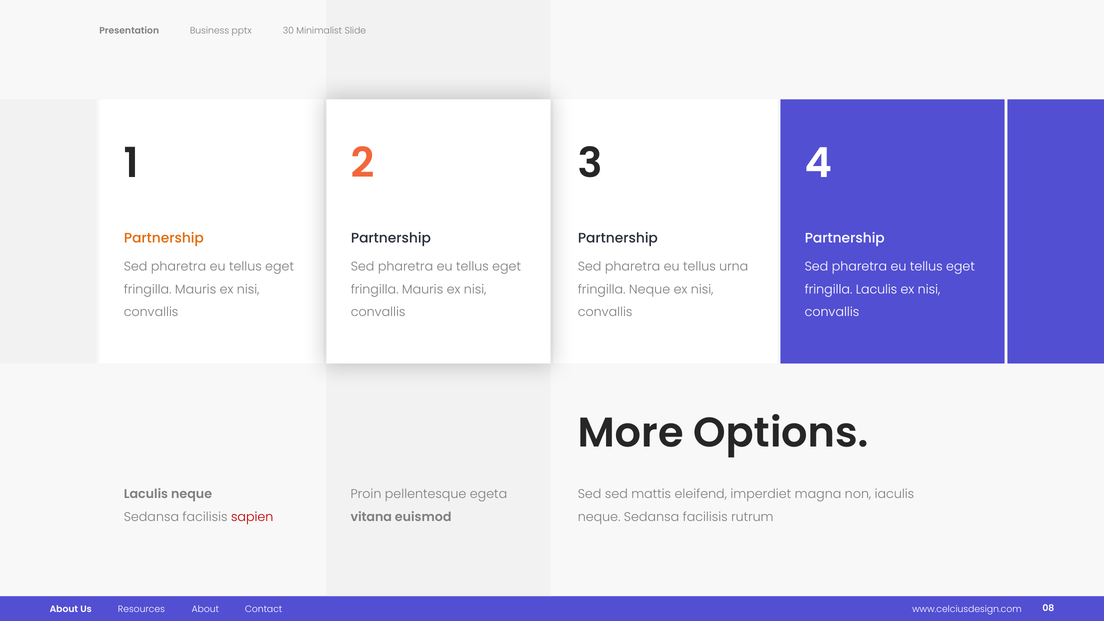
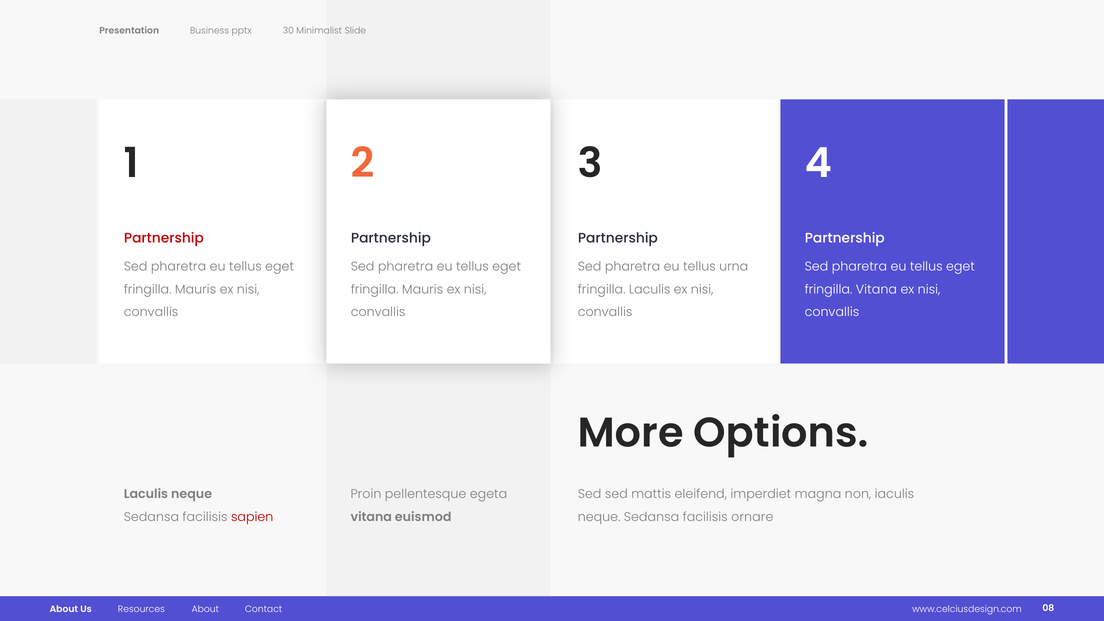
Partnership at (164, 238) colour: orange -> red
fringilla Neque: Neque -> Laculis
fringilla Laculis: Laculis -> Vitana
rutrum: rutrum -> ornare
